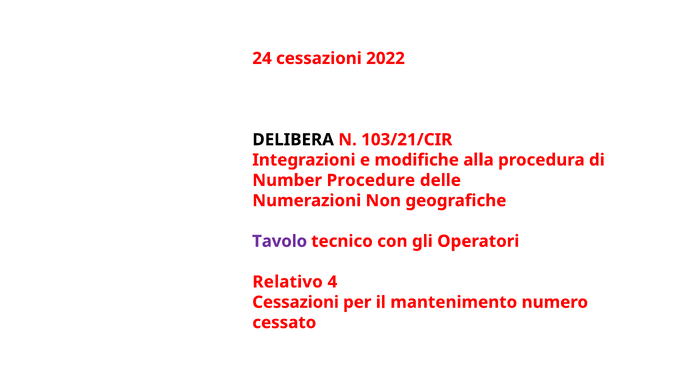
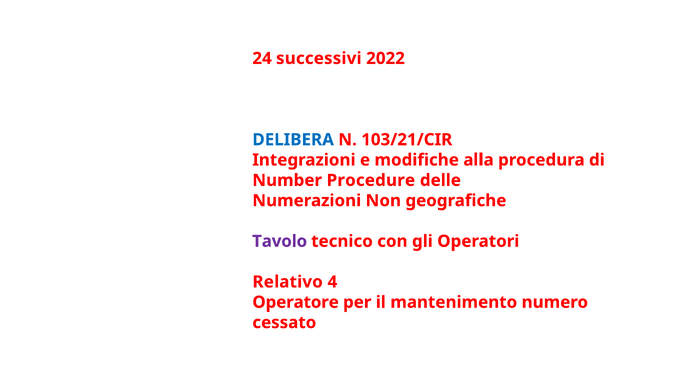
24 cessazioni: cessazioni -> successivi
DELIBERA colour: black -> blue
Cessazioni at (296, 303): Cessazioni -> Operatore
